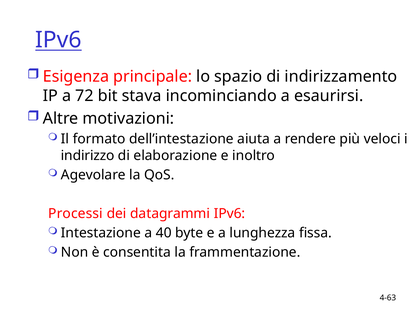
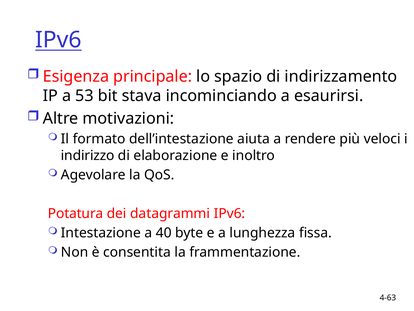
72: 72 -> 53
Processi: Processi -> Potatura
